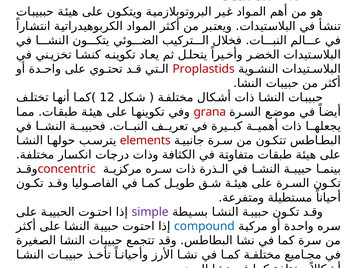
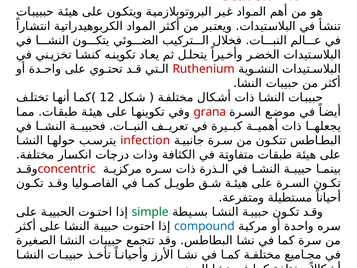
Proplastids: Proplastids -> Ruthenium
elements: elements -> infection
simple colour: purple -> green
